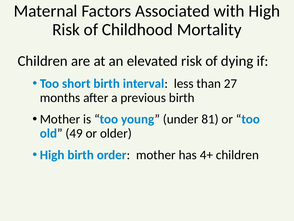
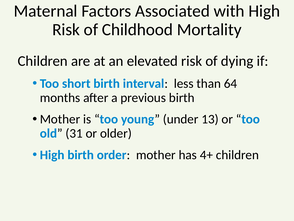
27: 27 -> 64
81: 81 -> 13
49: 49 -> 31
